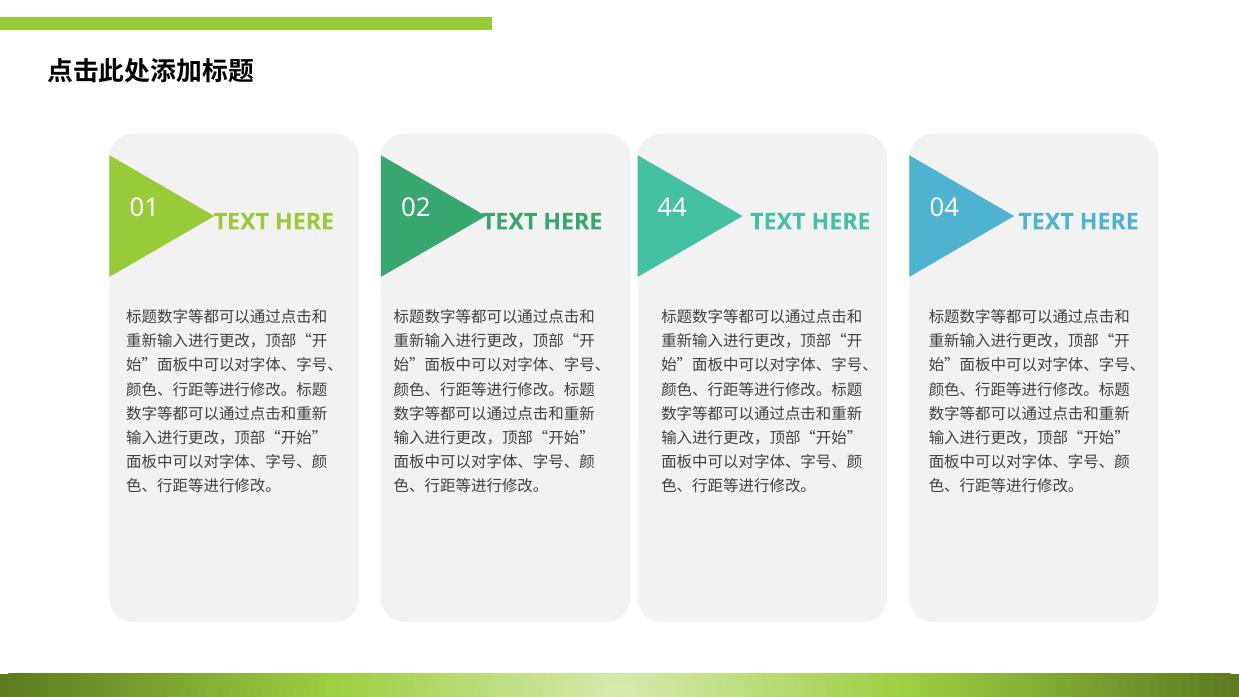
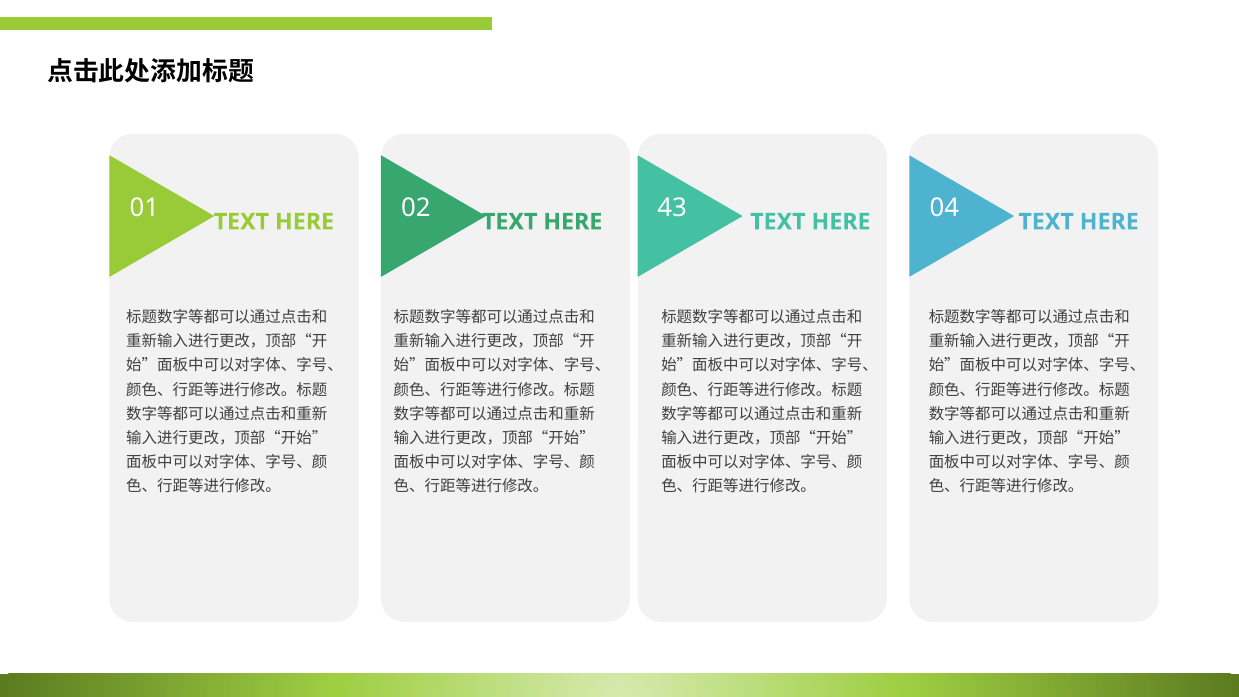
44: 44 -> 43
